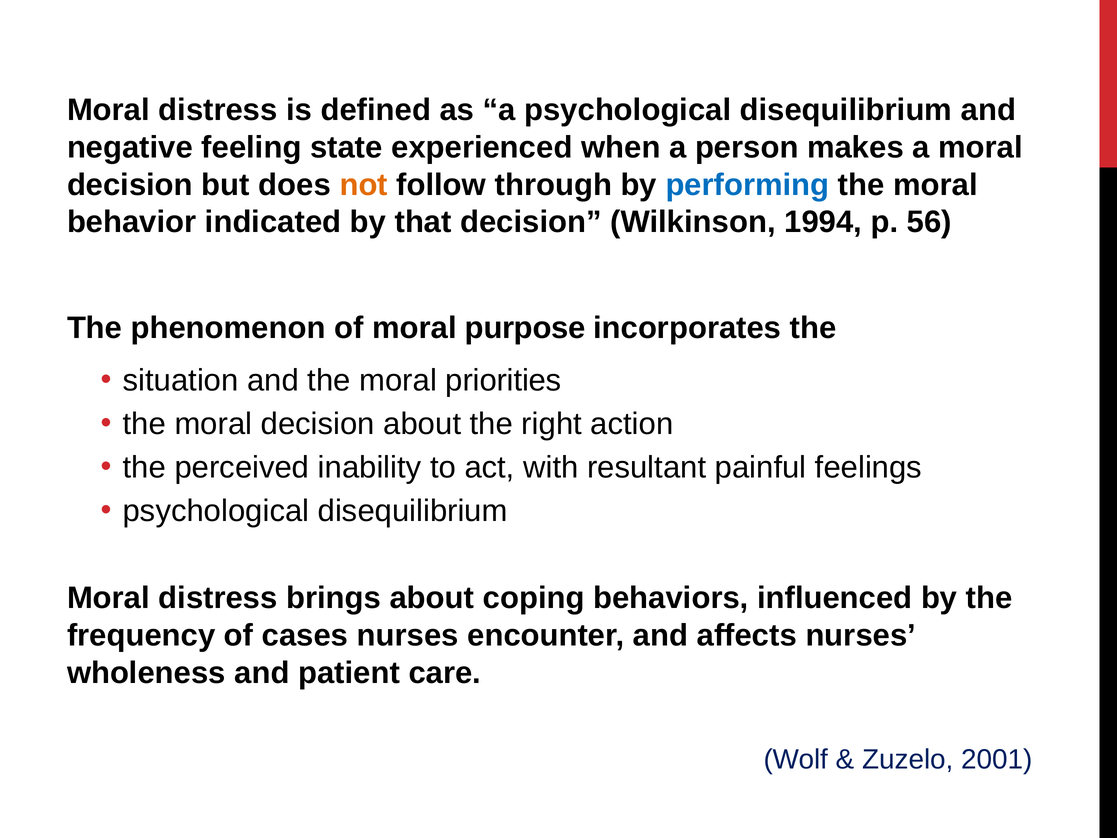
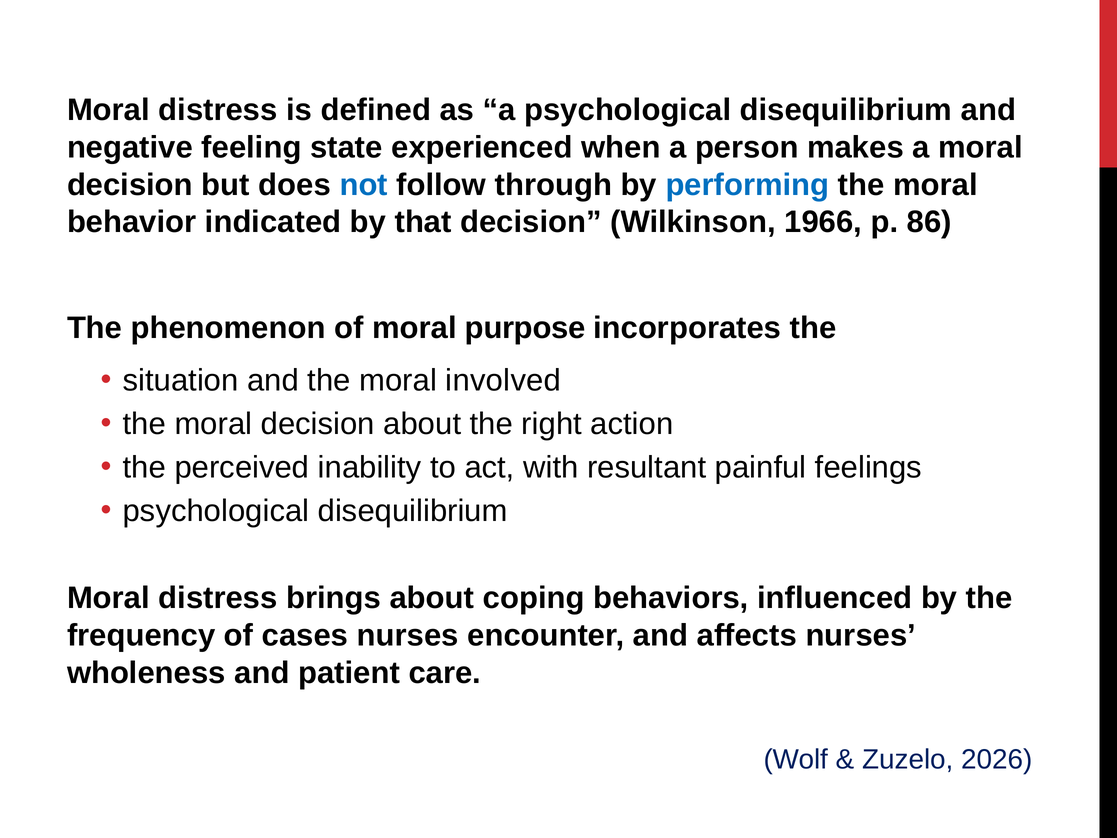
not colour: orange -> blue
1994: 1994 -> 1966
56: 56 -> 86
priorities: priorities -> involved
2001: 2001 -> 2026
